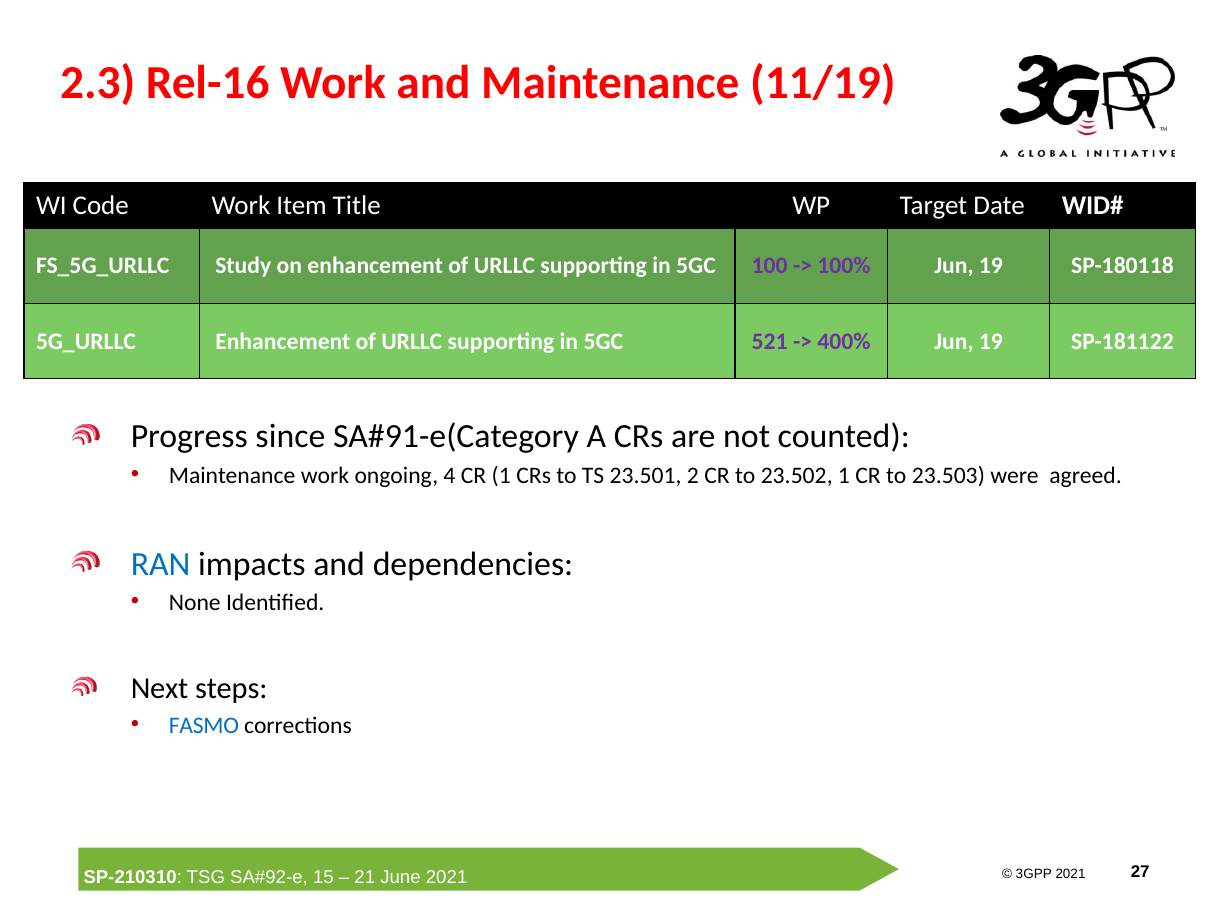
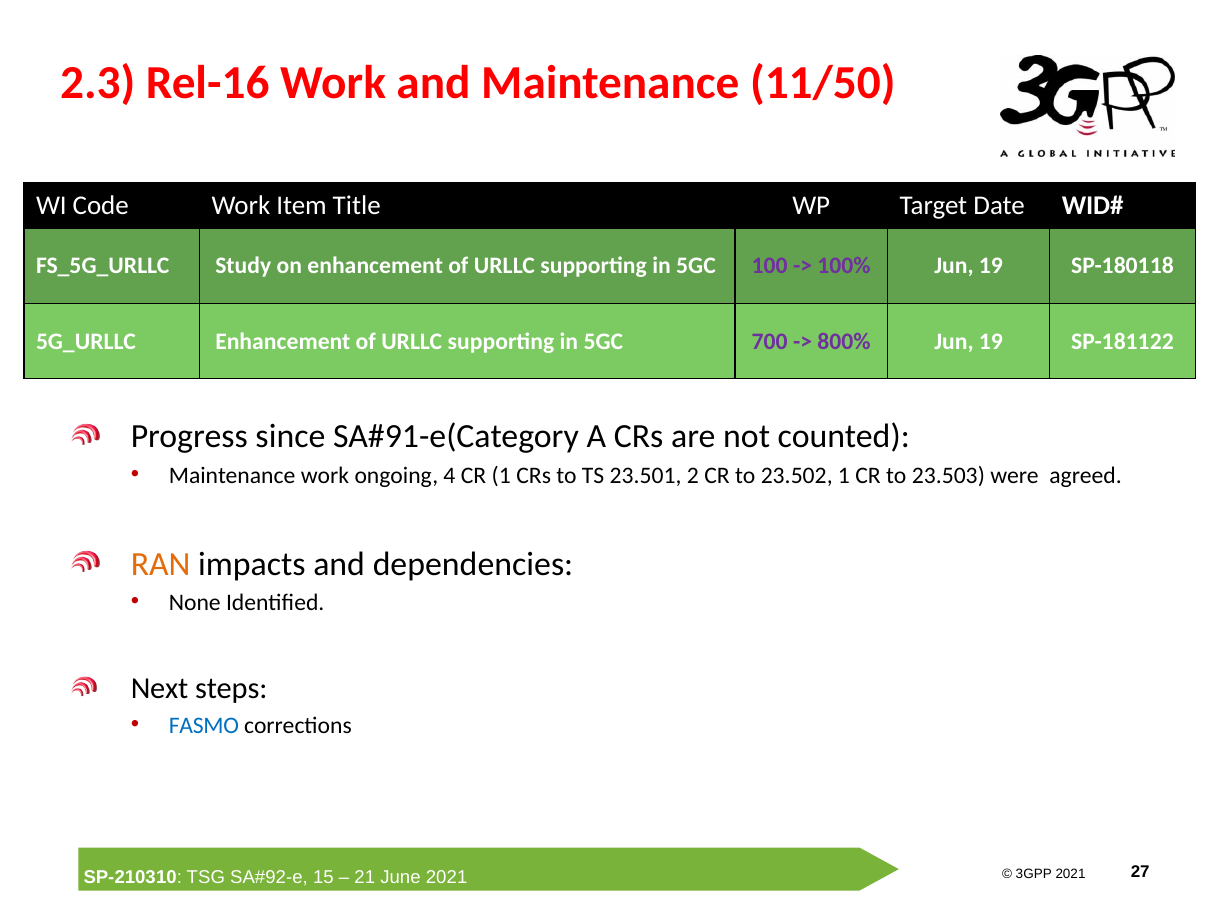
11/19: 11/19 -> 11/50
521: 521 -> 700
400%: 400% -> 800%
RAN colour: blue -> orange
